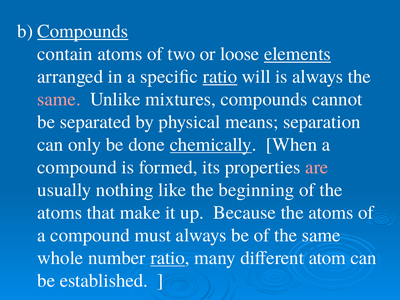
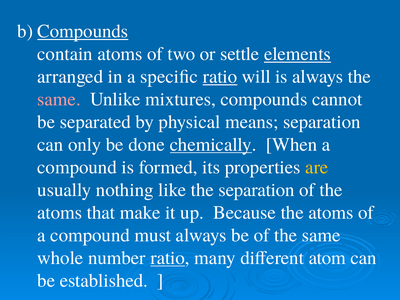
loose: loose -> settle
are colour: pink -> yellow
the beginning: beginning -> separation
